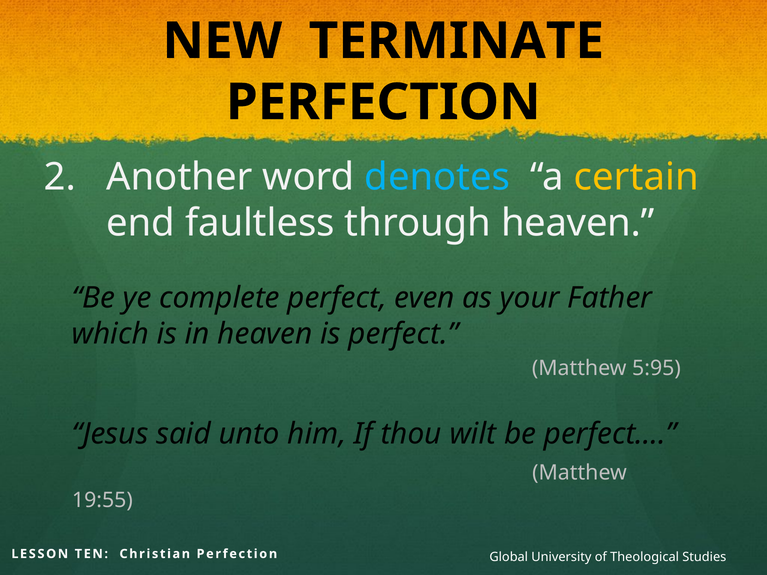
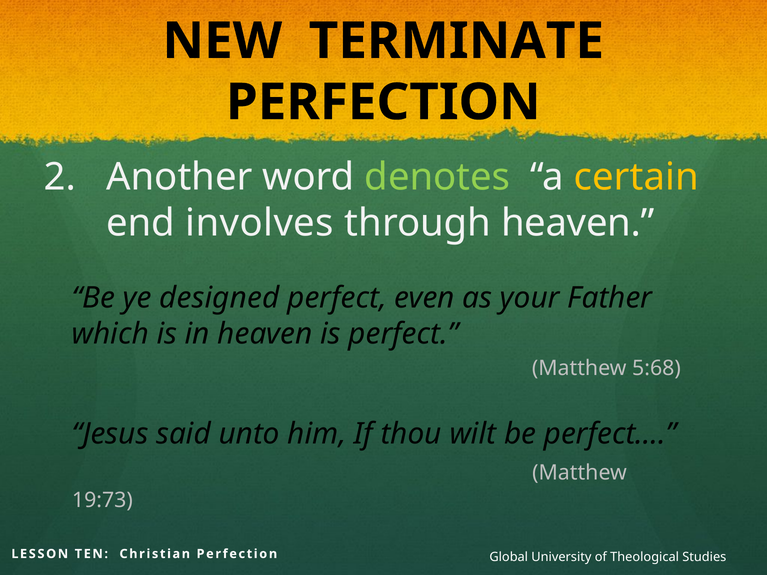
denotes colour: light blue -> light green
faultless: faultless -> involves
complete: complete -> designed
5:95: 5:95 -> 5:68
19:55: 19:55 -> 19:73
